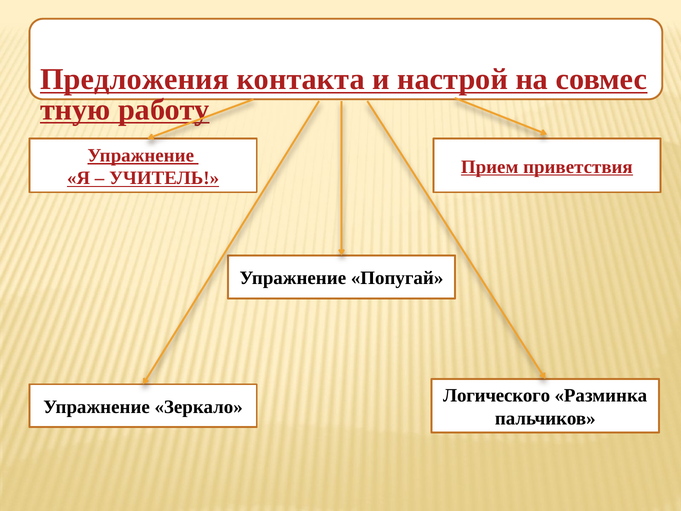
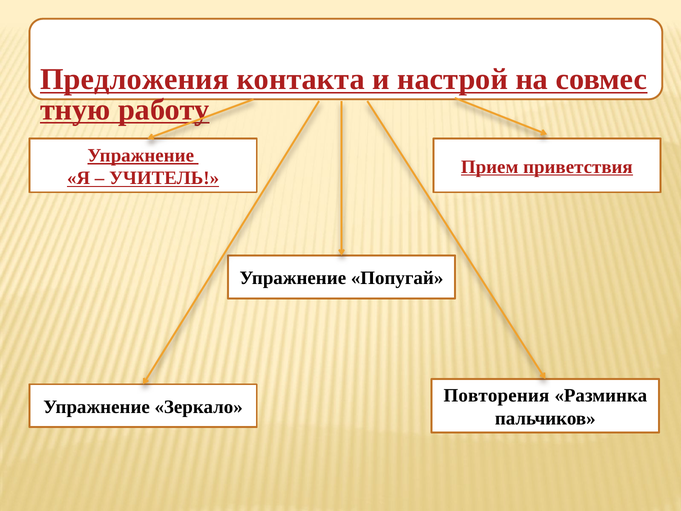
Логического: Логического -> Повторения
